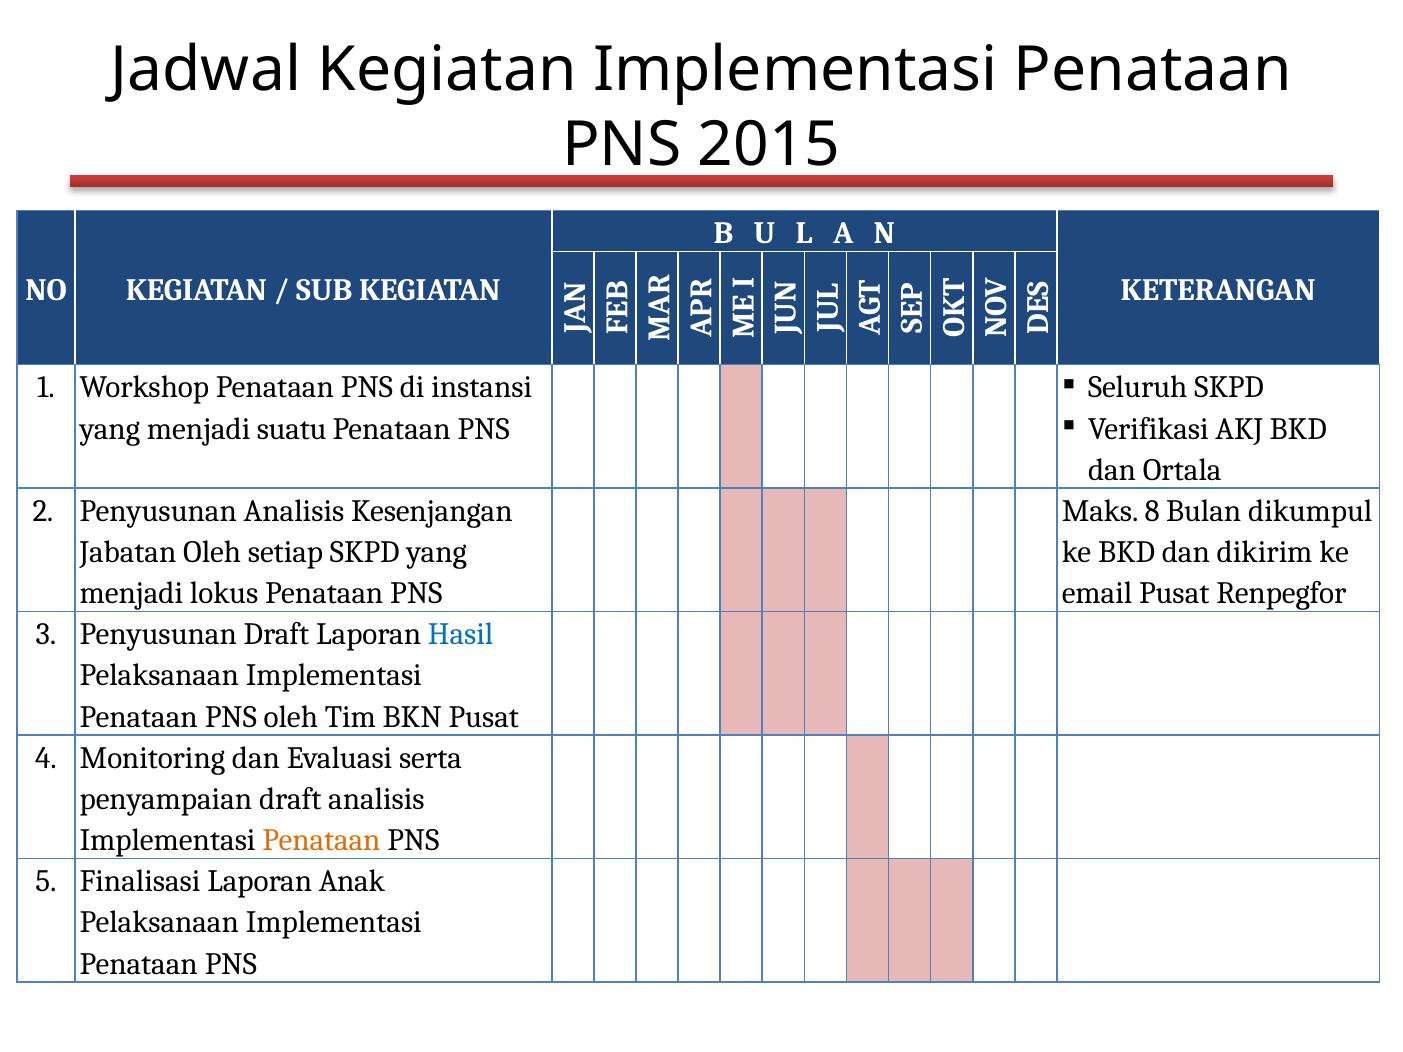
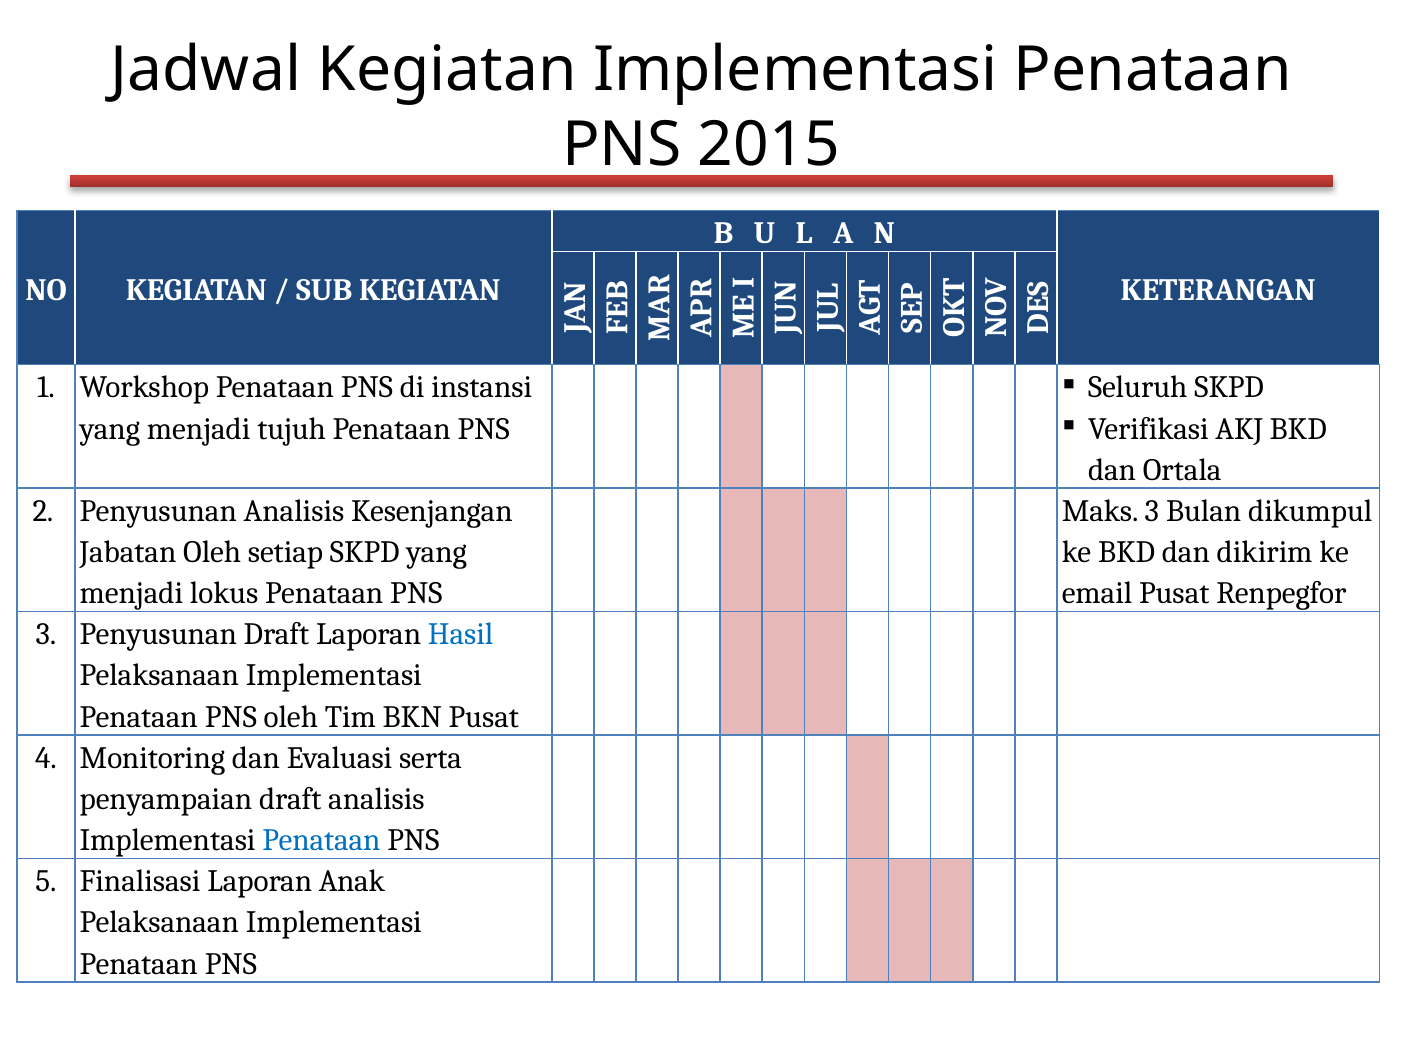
suatu: suatu -> tujuh
Maks 8: 8 -> 3
Penataan at (321, 841) colour: orange -> blue
